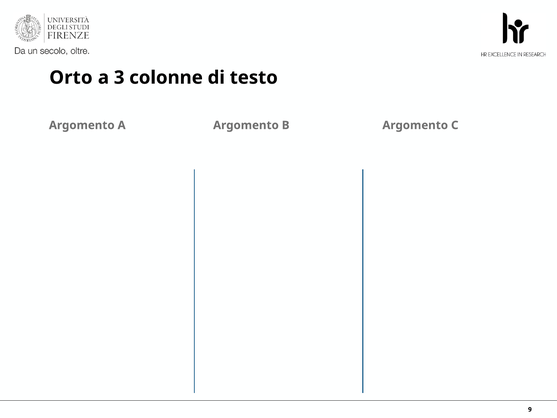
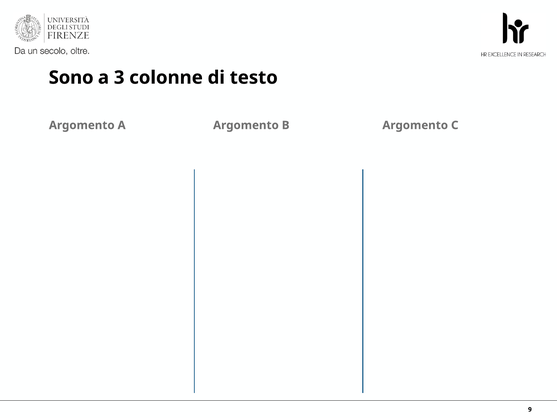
Orto: Orto -> Sono
